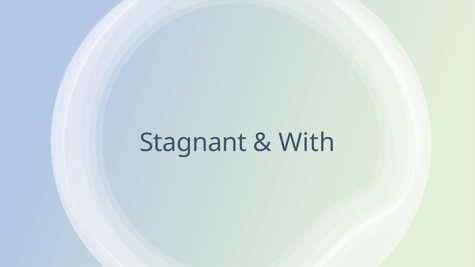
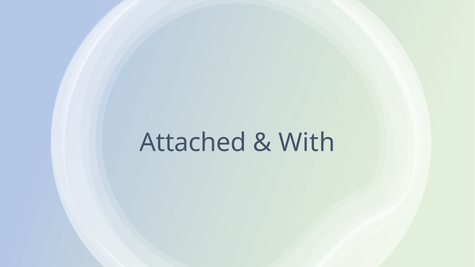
Stagnant: Stagnant -> Attached
